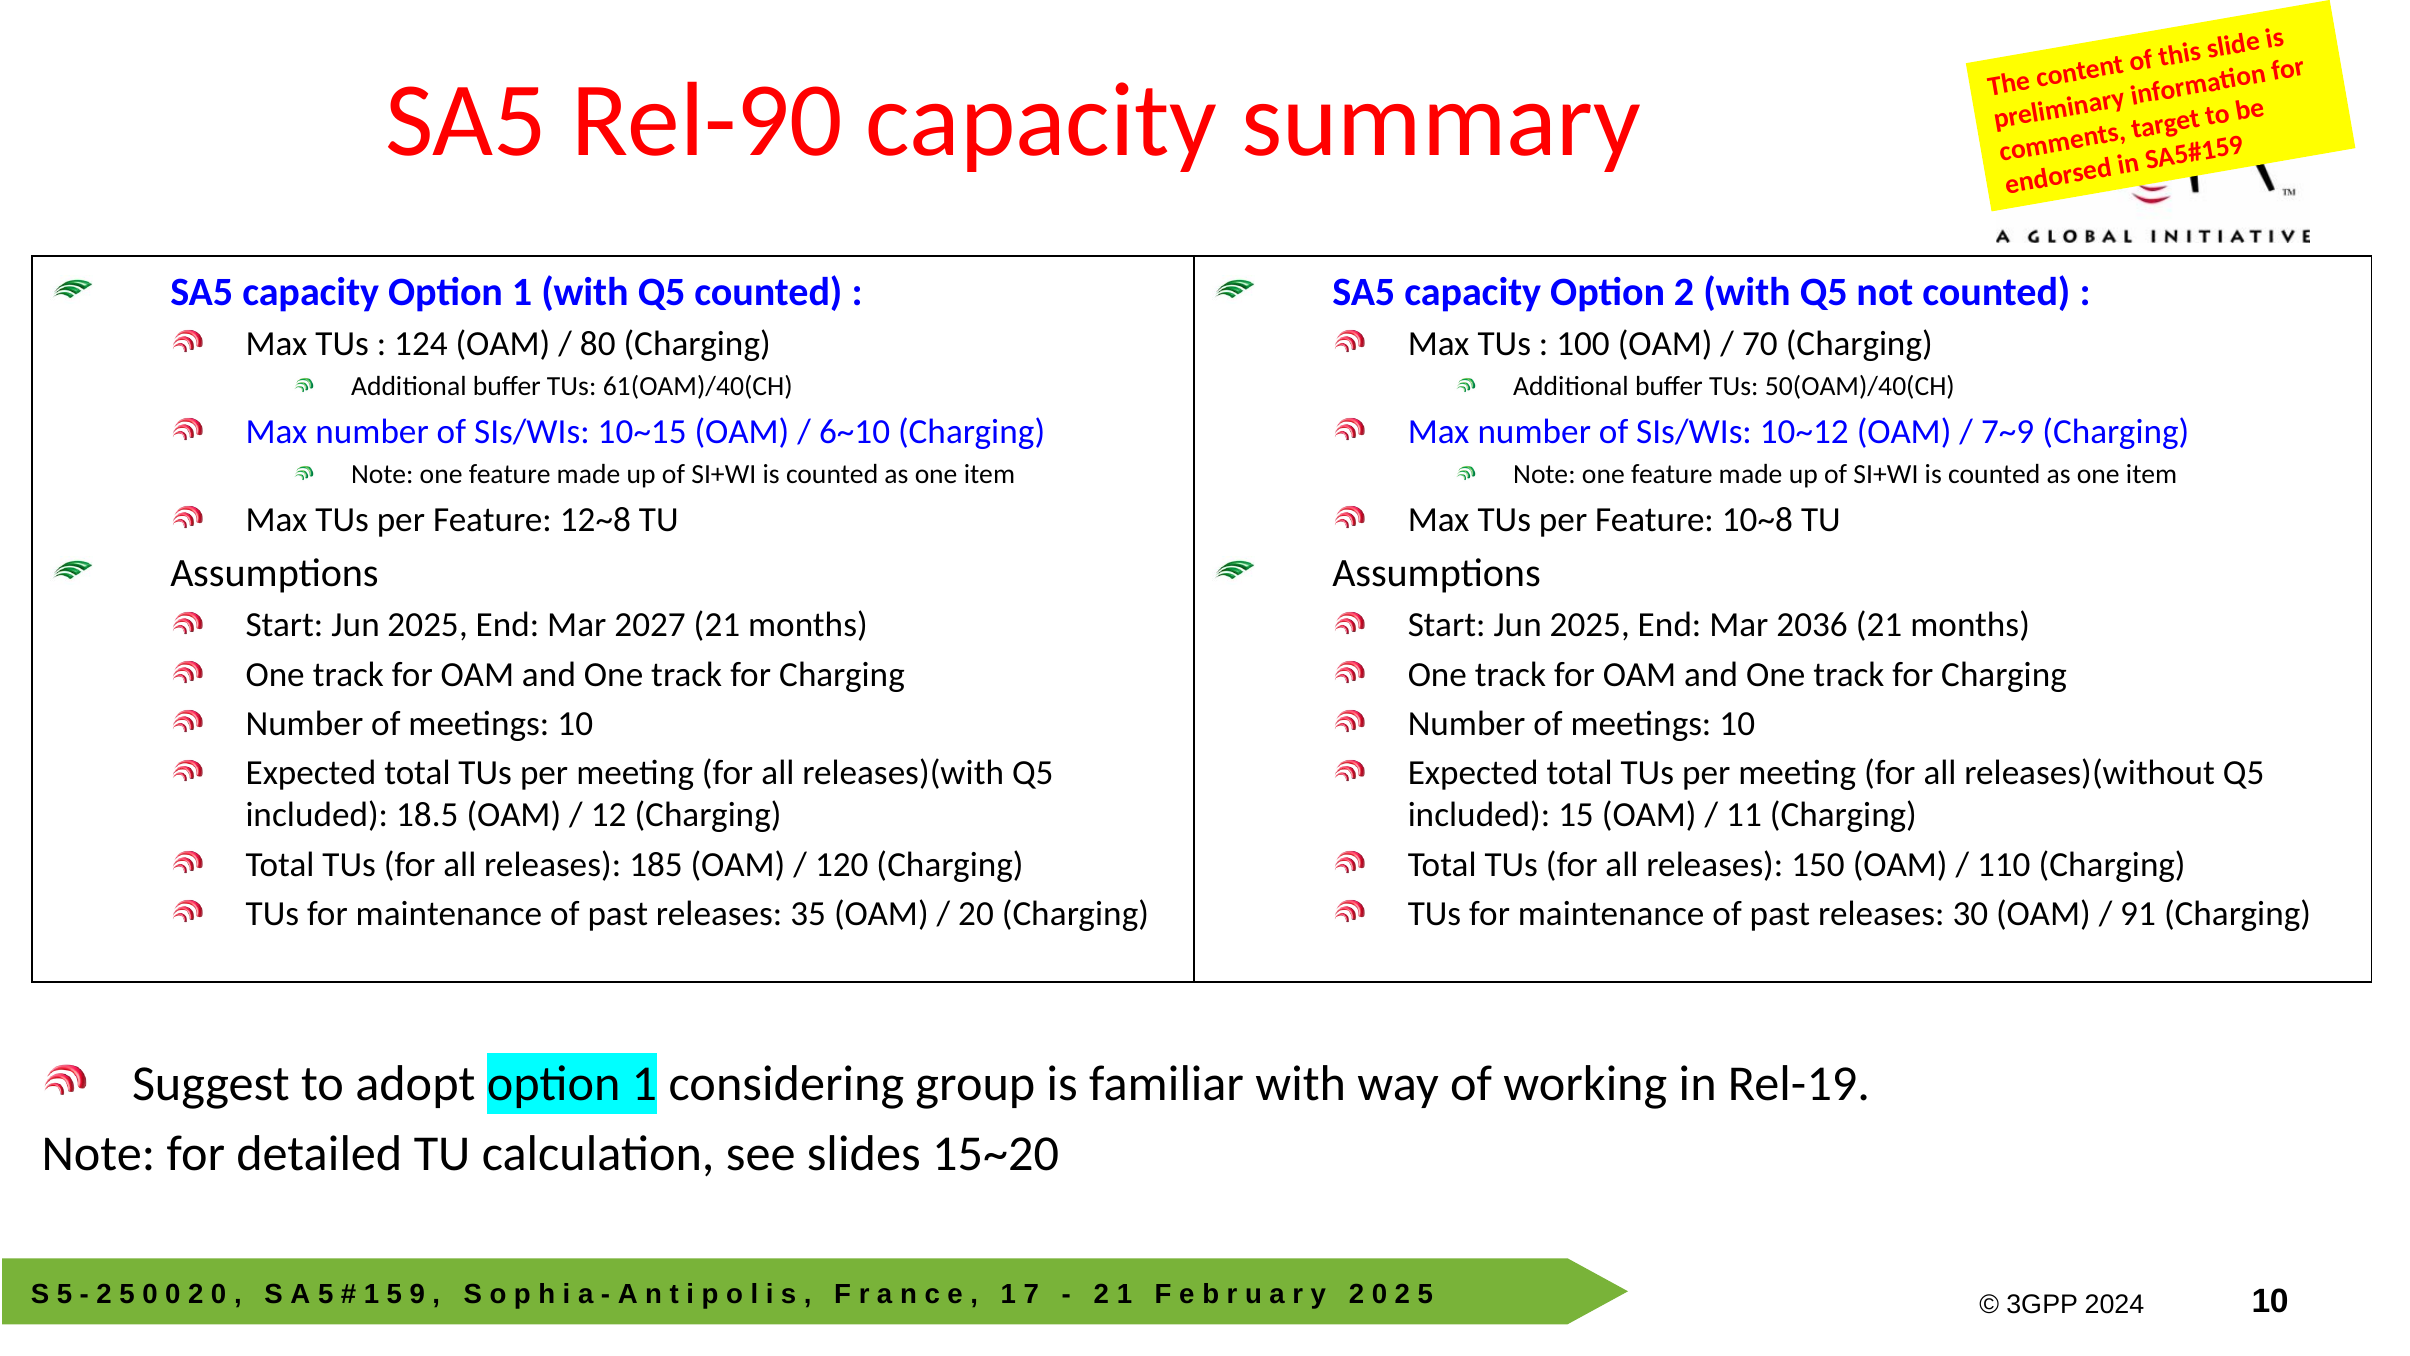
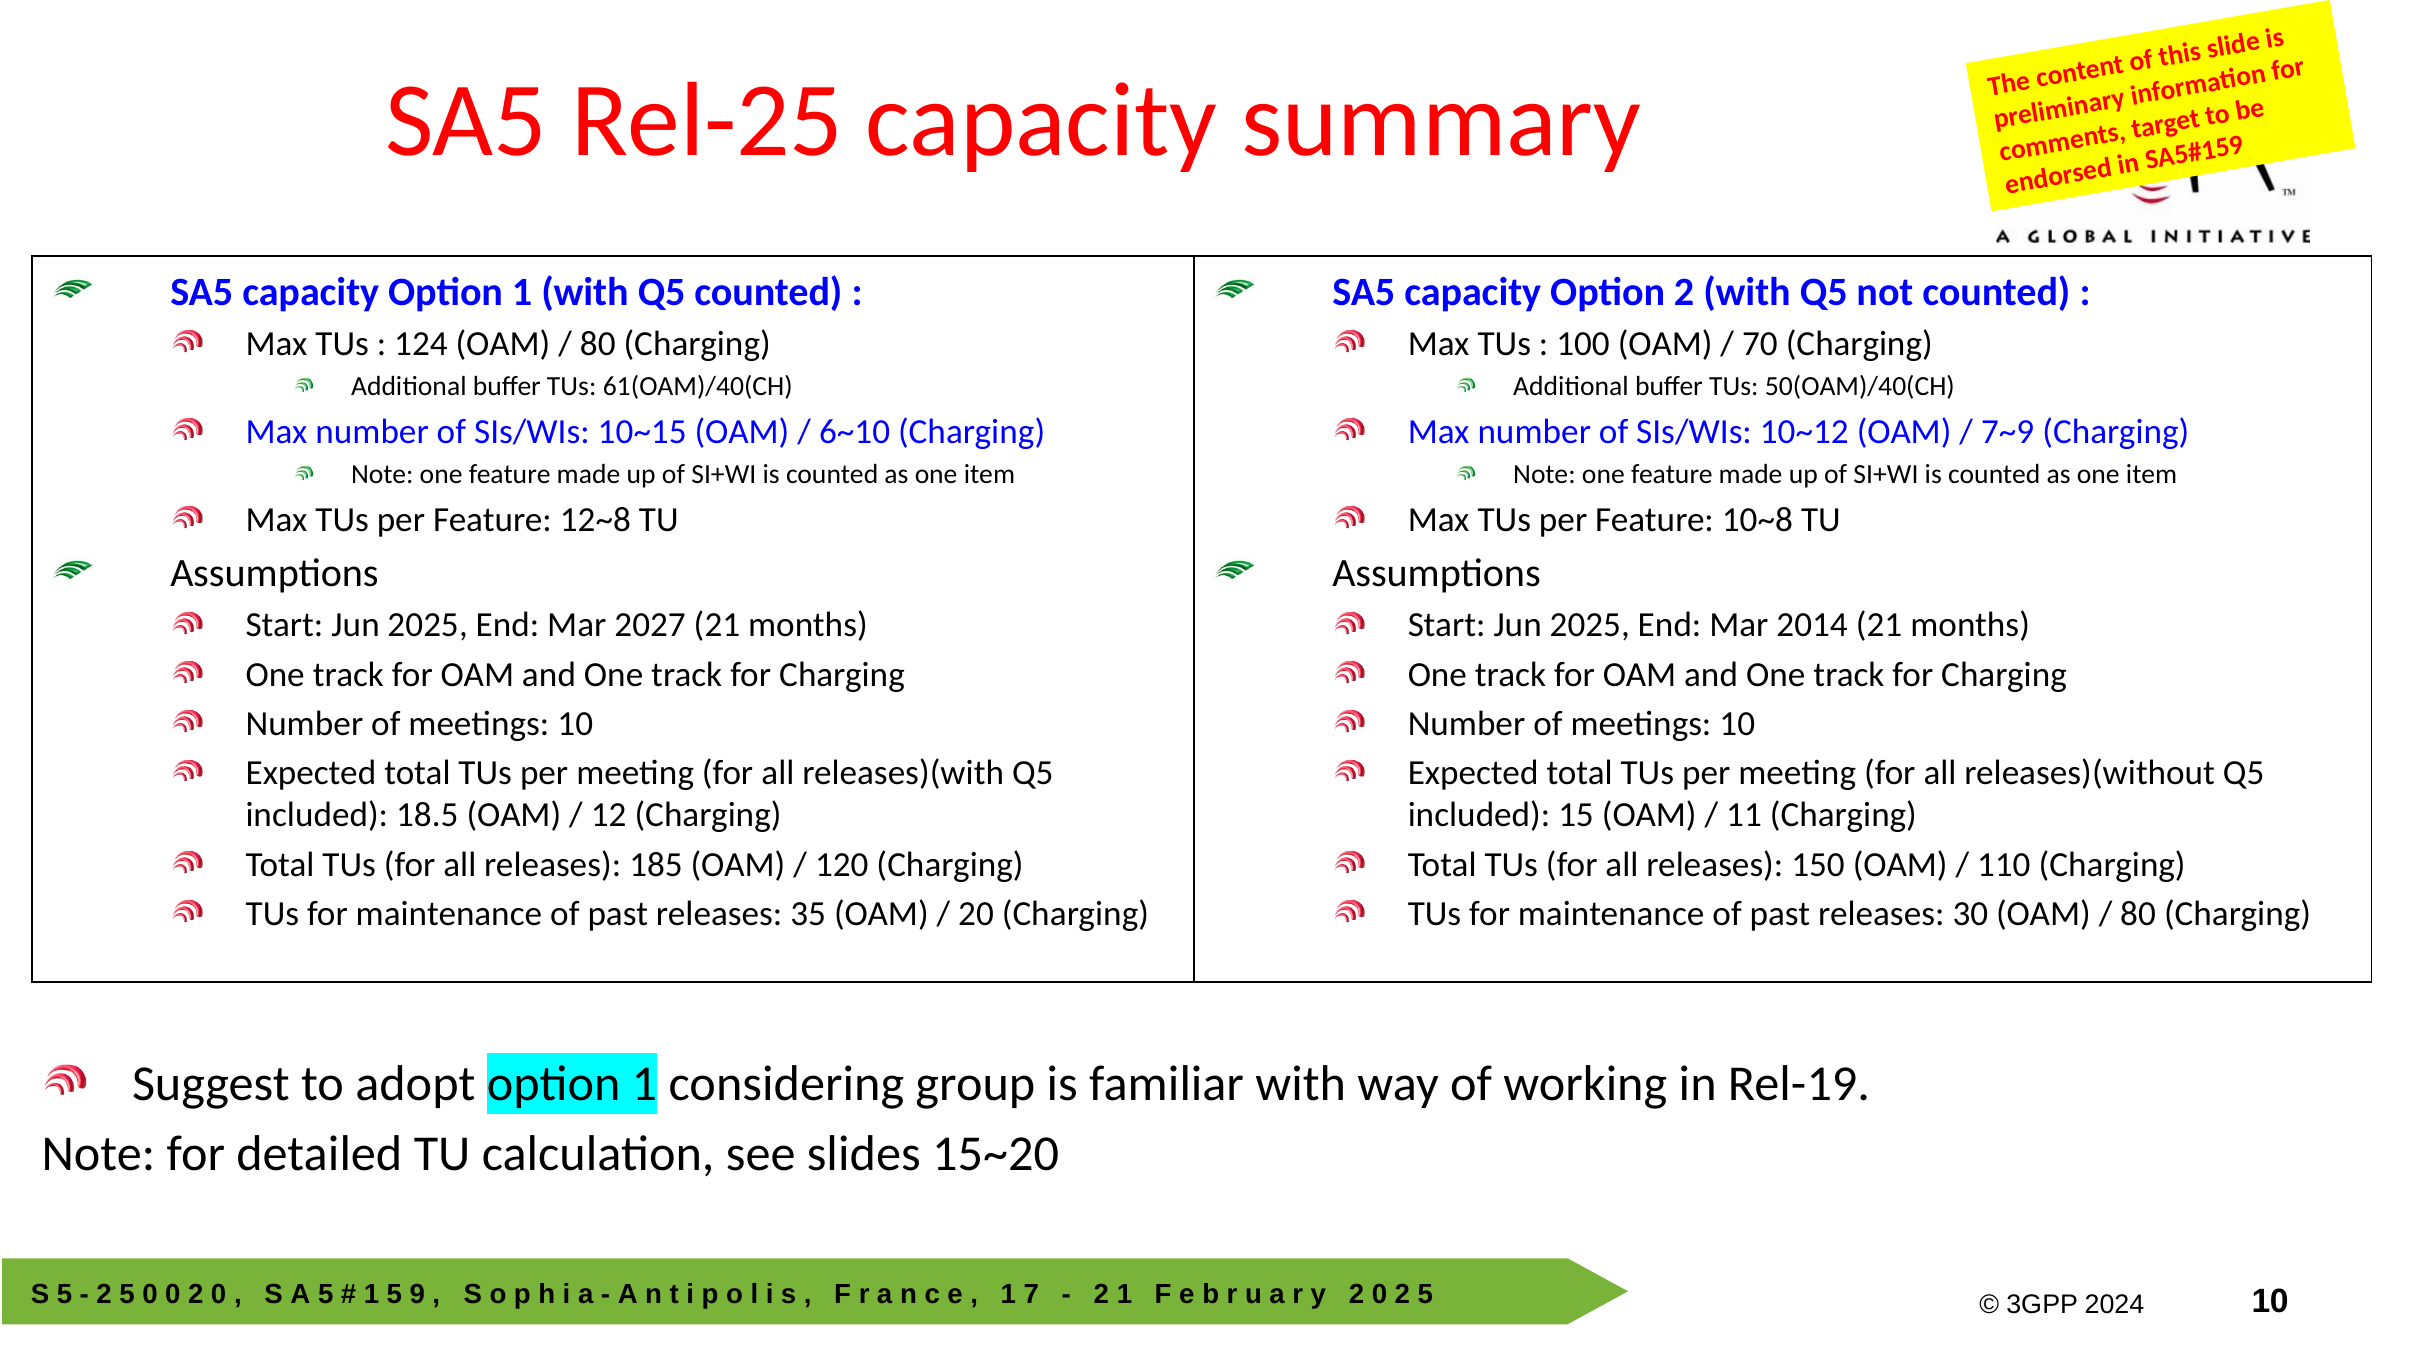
Rel-90: Rel-90 -> Rel-25
2036: 2036 -> 2014
91 at (2138, 914): 91 -> 80
